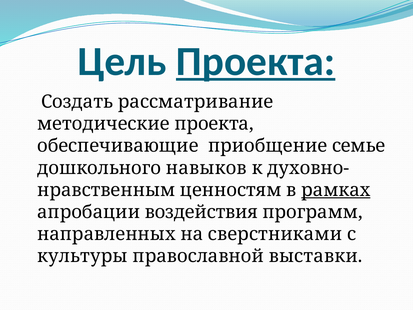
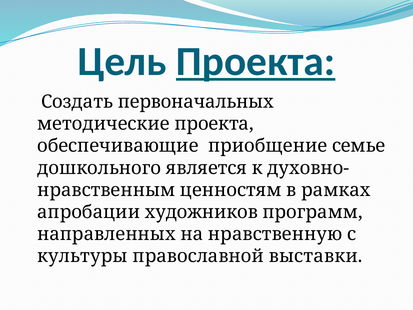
рассматривание: рассматривание -> первоначальных
навыков: навыков -> является
рамках underline: present -> none
воздействия: воздействия -> художников
сверстниками: сверстниками -> нравственную
